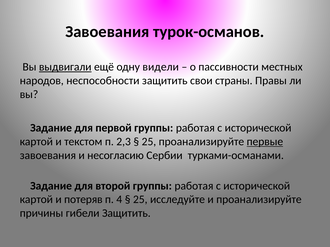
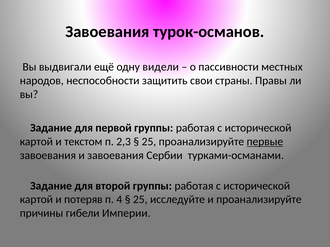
выдвигали underline: present -> none
и несогласию: несогласию -> завоевания
гибели Защитить: Защитить -> Империи
